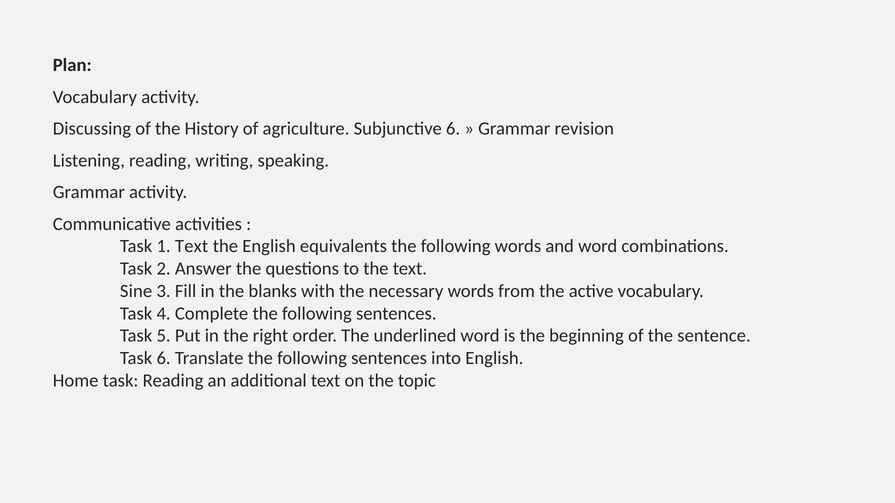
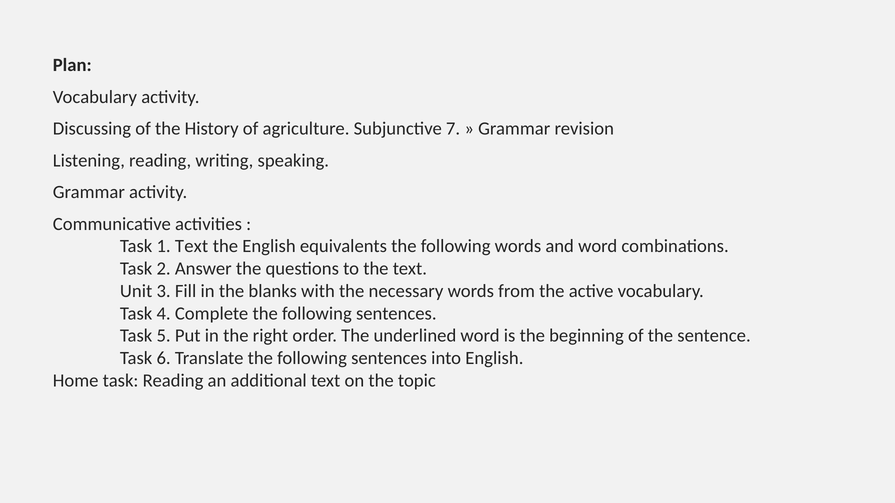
Subjunctive 6: 6 -> 7
Sine: Sine -> Unit
